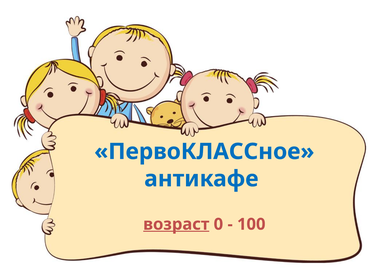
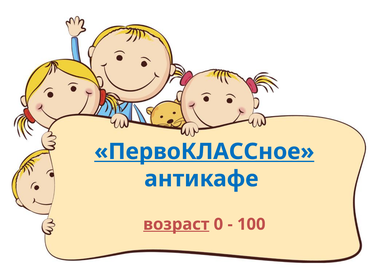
ПервоКЛАССное underline: none -> present
